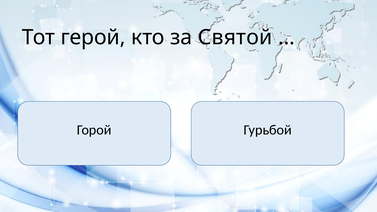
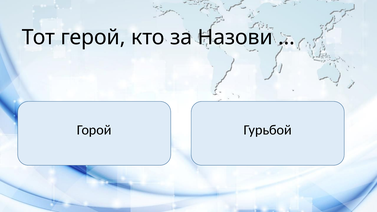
Святой: Святой -> Назови
